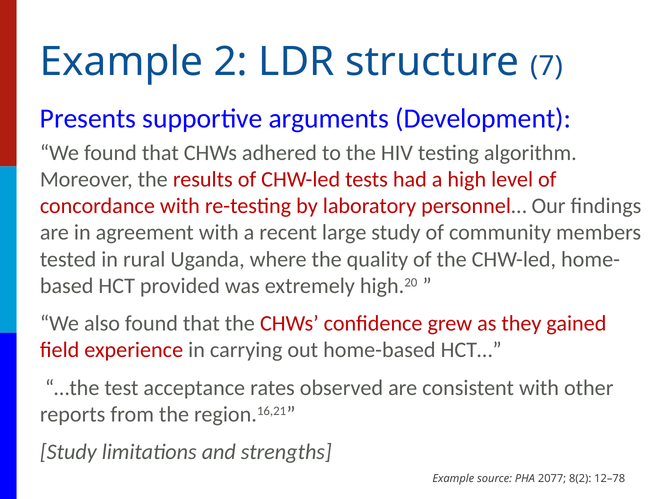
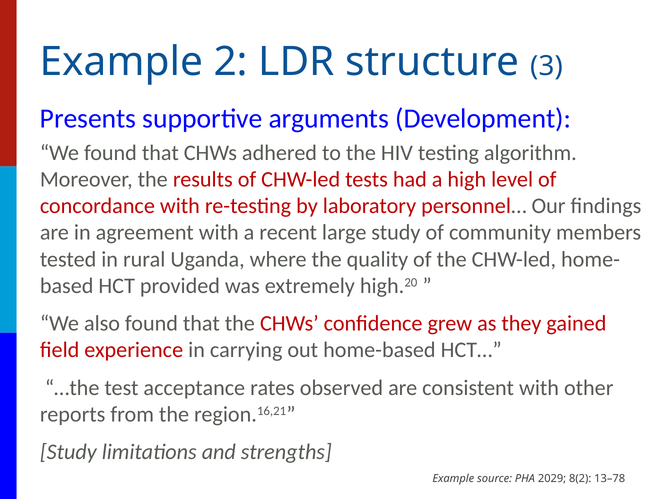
7: 7 -> 3
2077: 2077 -> 2029
12–78: 12–78 -> 13–78
